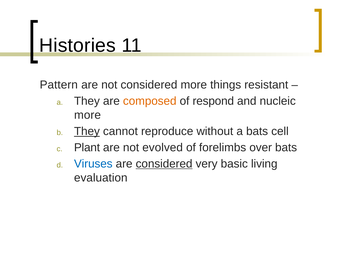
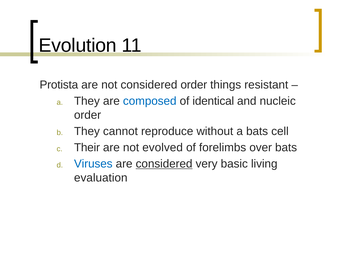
Histories: Histories -> Evolution
Pattern: Pattern -> Protista
considered more: more -> order
composed colour: orange -> blue
respond: respond -> identical
more at (88, 115): more -> order
They at (87, 131) underline: present -> none
Plant: Plant -> Their
